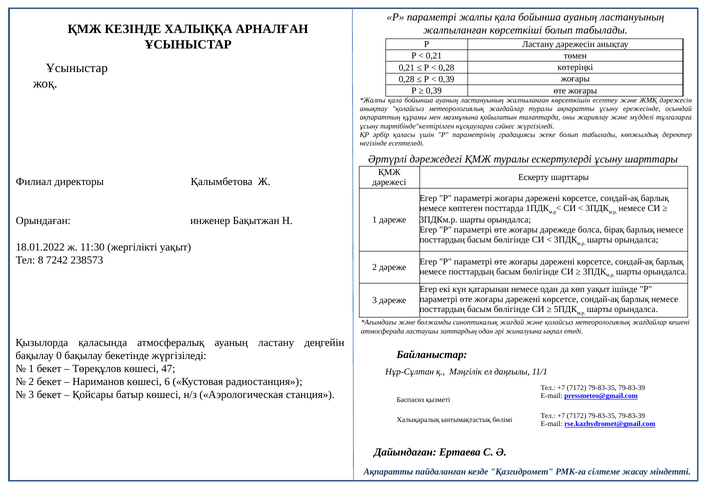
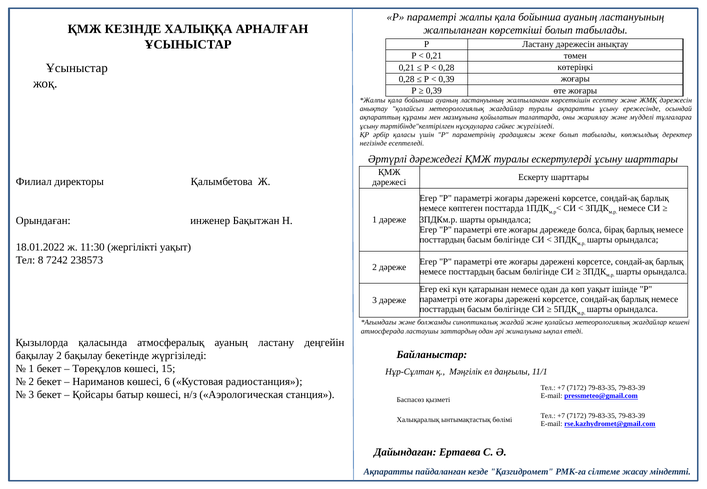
бақылау 0: 0 -> 2
47: 47 -> 15
